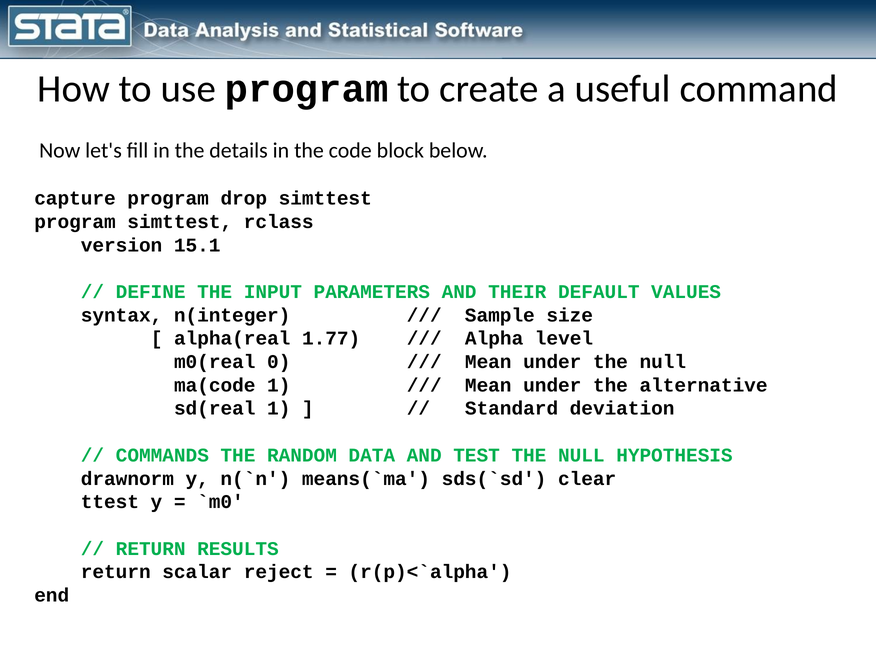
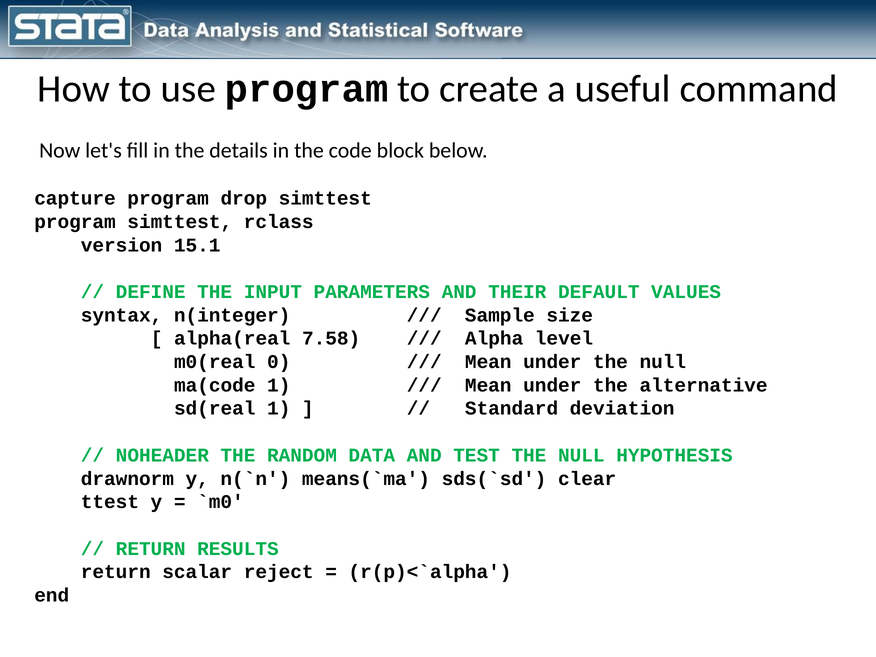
1.77: 1.77 -> 7.58
COMMANDS: COMMANDS -> NOHEADER
